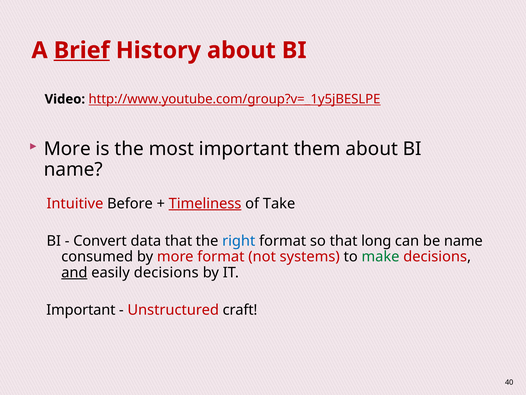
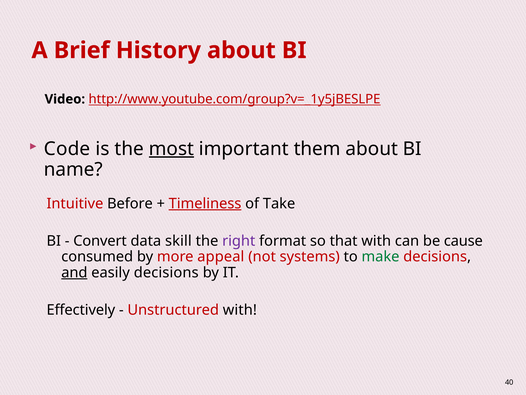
Brief underline: present -> none
More at (67, 149): More -> Code
most underline: none -> present
data that: that -> skill
right colour: blue -> purple
that long: long -> with
be name: name -> cause
more format: format -> appeal
Important at (81, 310): Important -> Effectively
Unstructured craft: craft -> with
